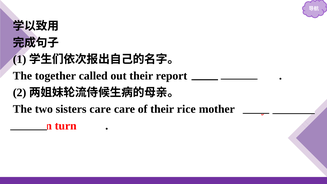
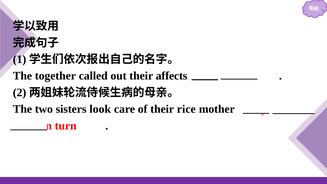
report: report -> affects
sisters care: care -> look
